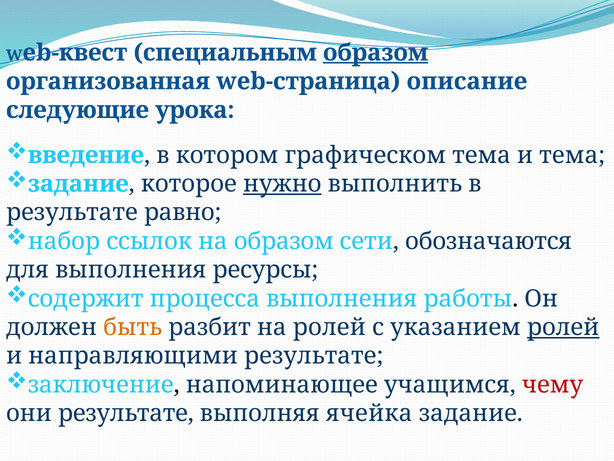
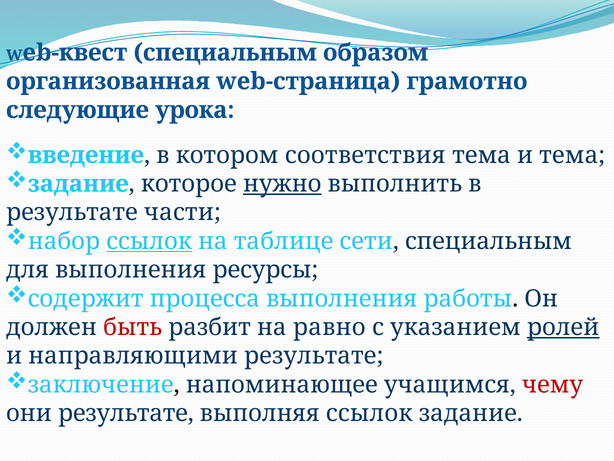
образом at (376, 53) underline: present -> none
описание: описание -> грамотно
графическом: графическом -> соответствия
равно: равно -> части
ссылок at (149, 241) underline: none -> present
на образом: образом -> таблице
сети обозначаются: обозначаются -> специальным
быть colour: orange -> red
на ролей: ролей -> равно
выполняя ячейка: ячейка -> ссылок
